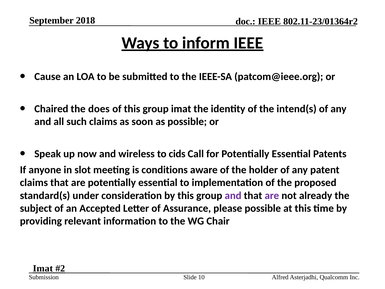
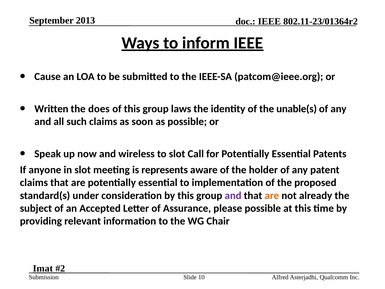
2018: 2018 -> 2013
Chaired: Chaired -> Written
group imat: imat -> laws
intend(s: intend(s -> unable(s
to cids: cids -> slot
conditions: conditions -> represents
are at (272, 195) colour: purple -> orange
